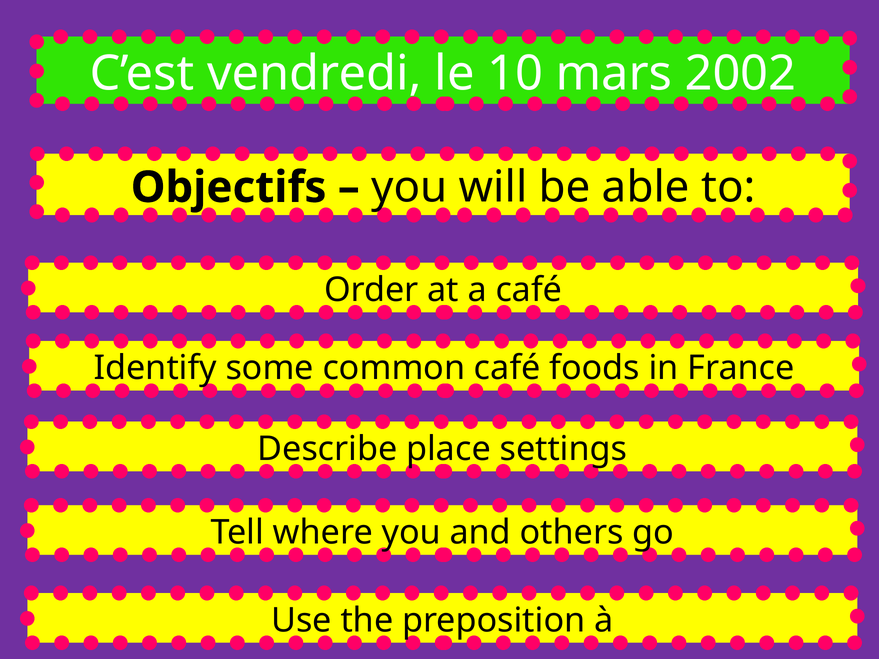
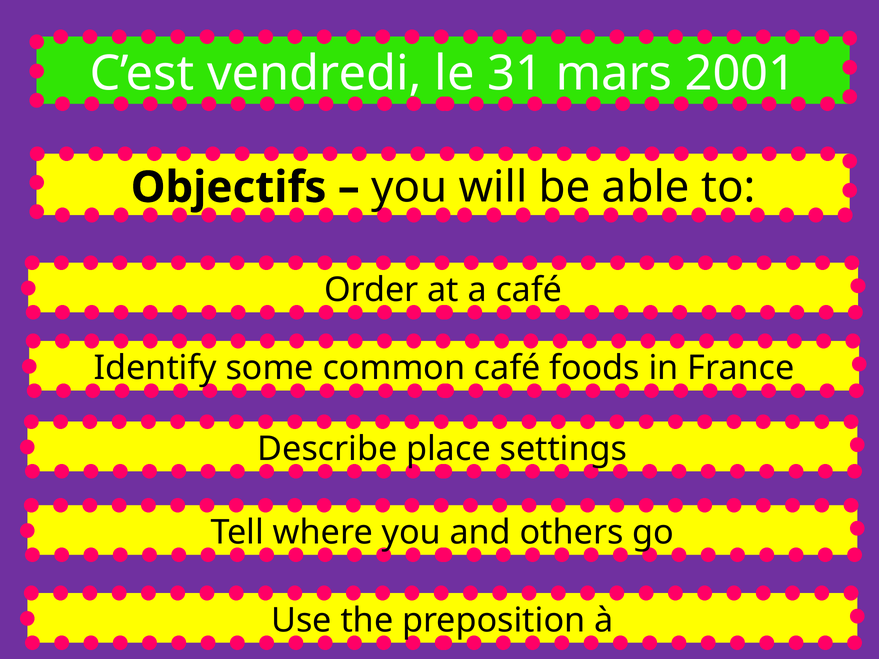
10: 10 -> 31
2002: 2002 -> 2001
